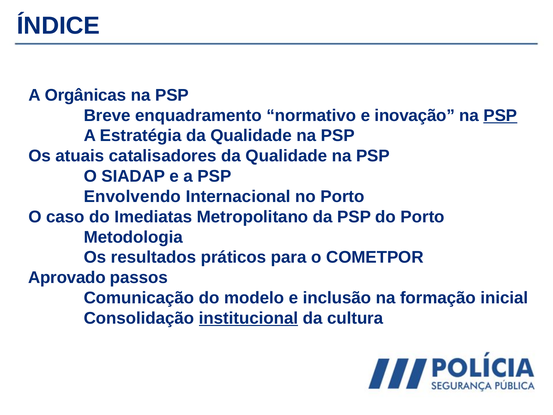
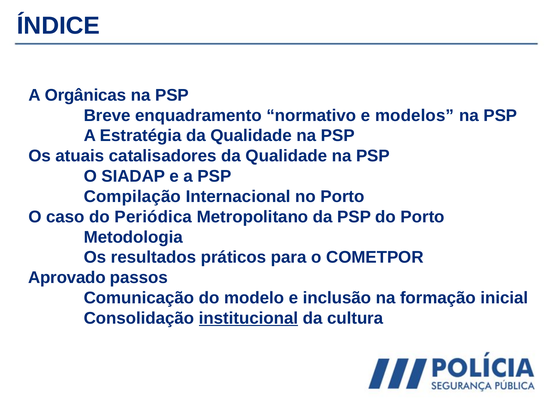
inovação: inovação -> modelos
PSP at (500, 115) underline: present -> none
Envolvendo: Envolvendo -> Compilação
Imediatas: Imediatas -> Periódica
